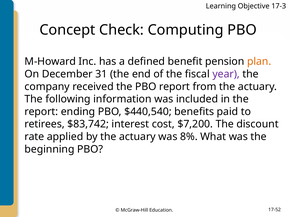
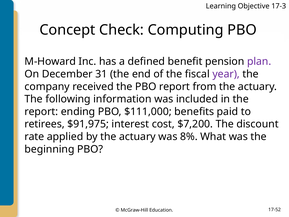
plan colour: orange -> purple
$440,540: $440,540 -> $111,000
$83,742: $83,742 -> $91,975
